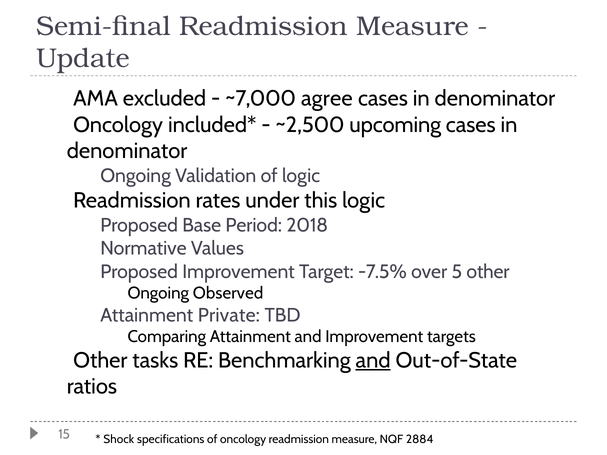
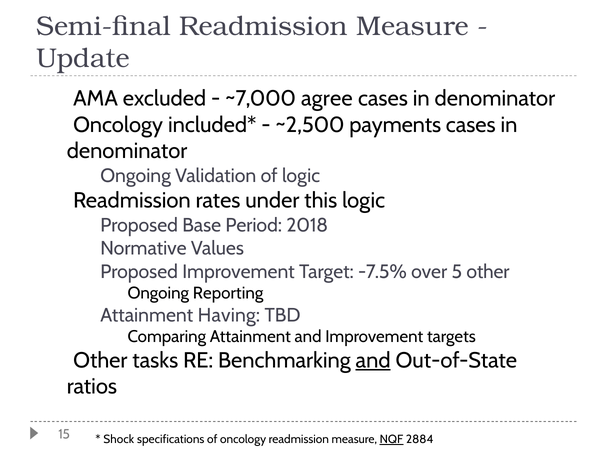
upcoming: upcoming -> payments
Observed: Observed -> Reporting
Private: Private -> Having
NQF underline: none -> present
